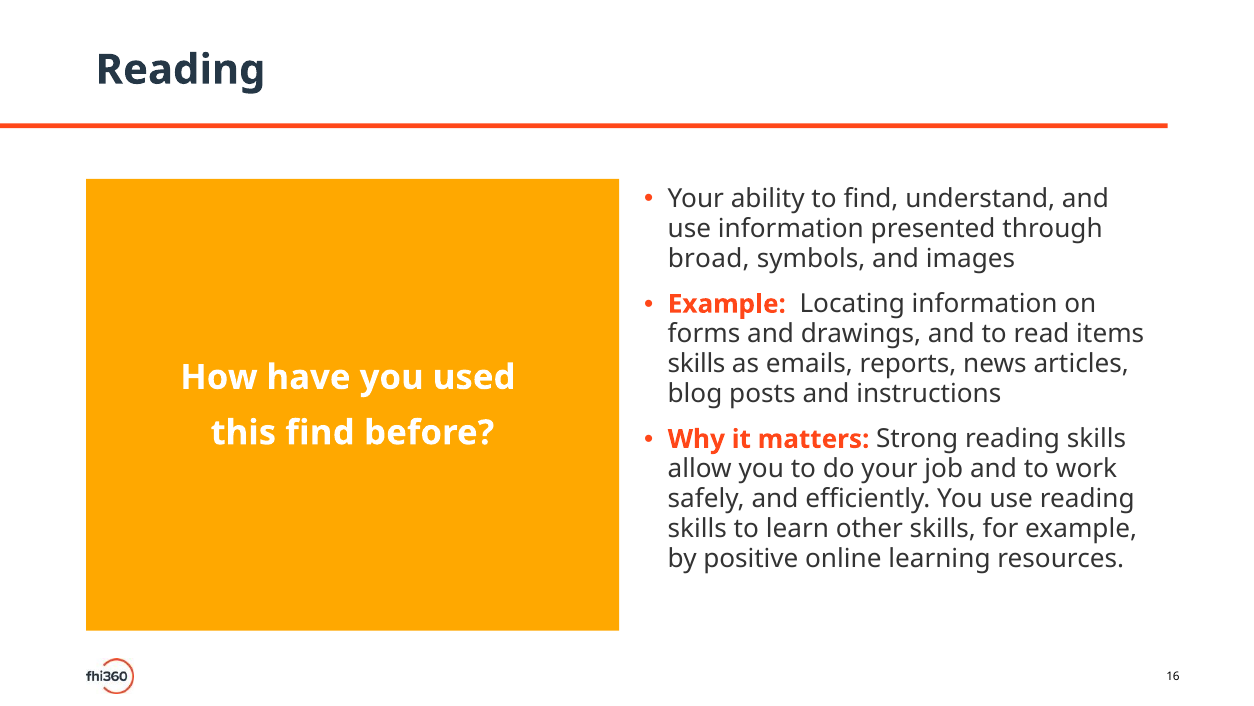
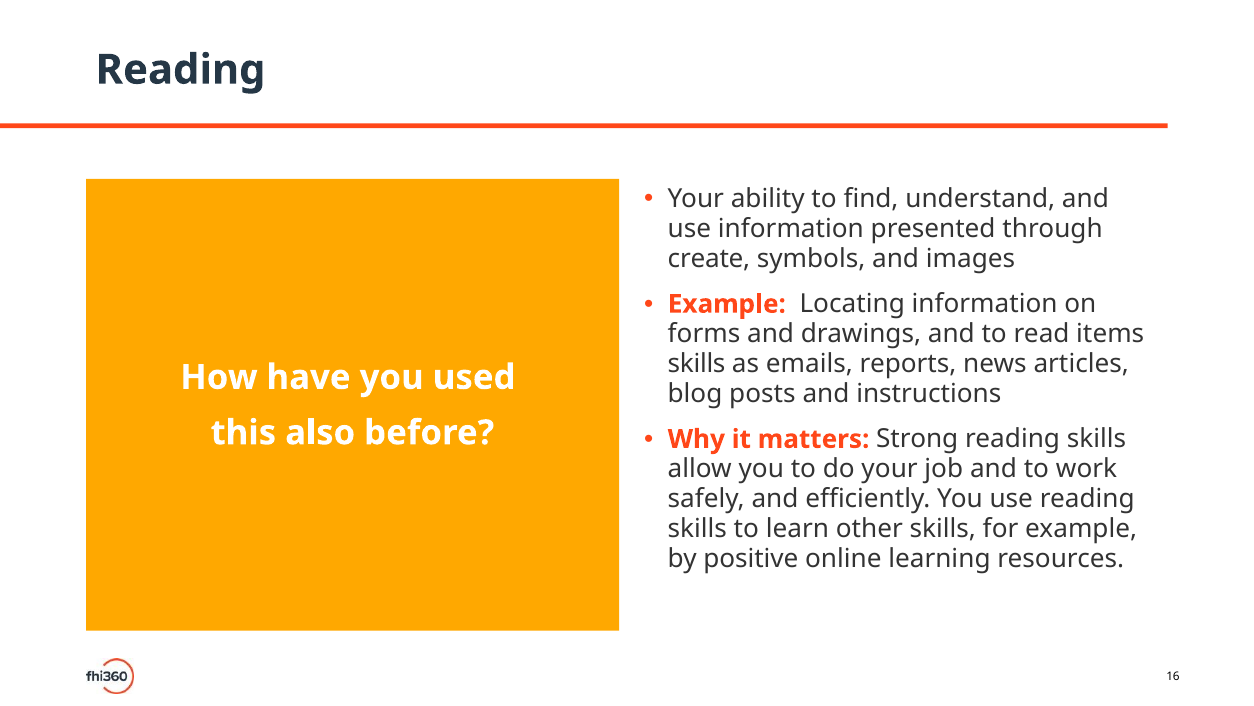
broad: broad -> create
this find: find -> also
